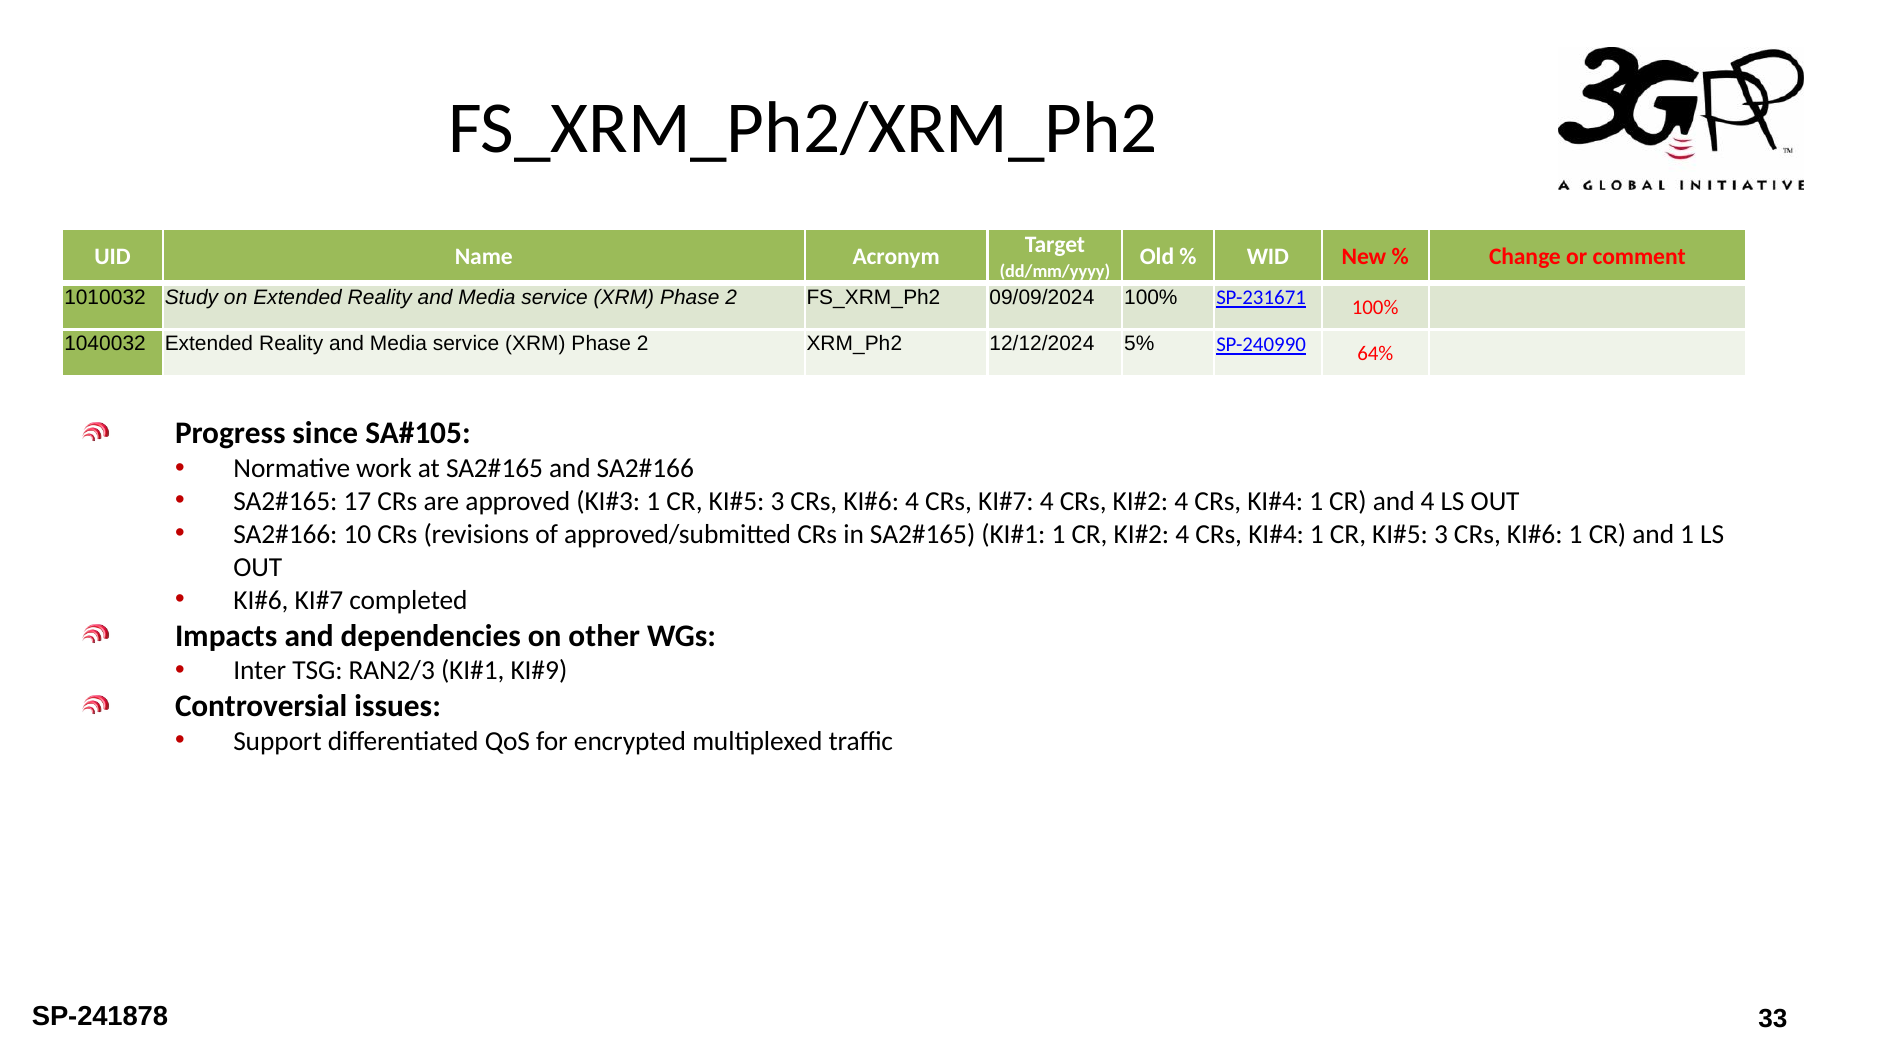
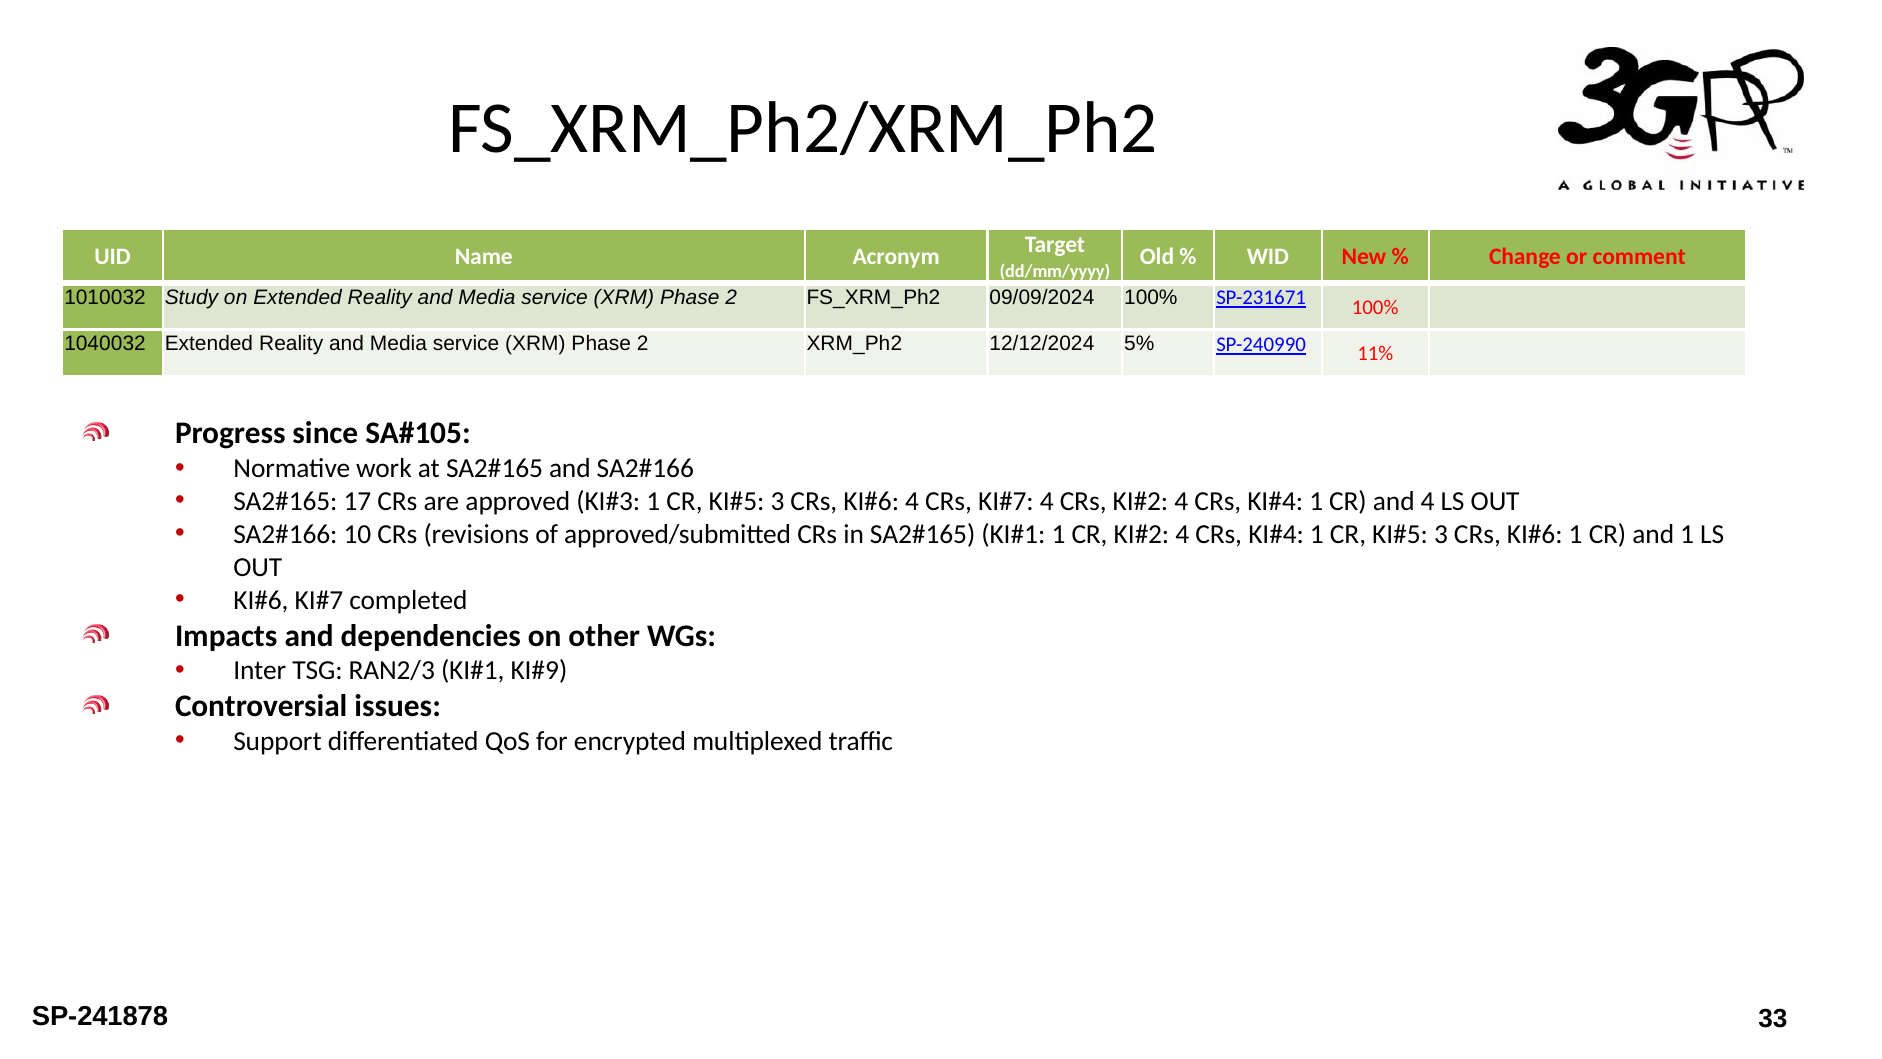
64%: 64% -> 11%
